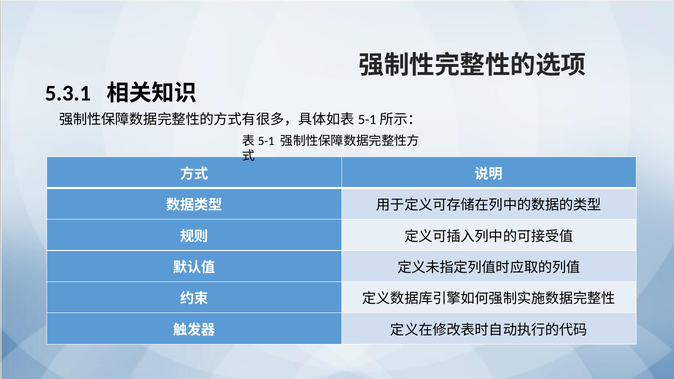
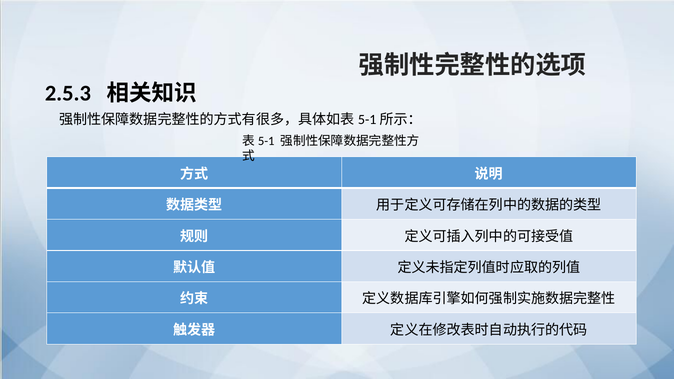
5.3.1: 5.3.1 -> 2.5.3
